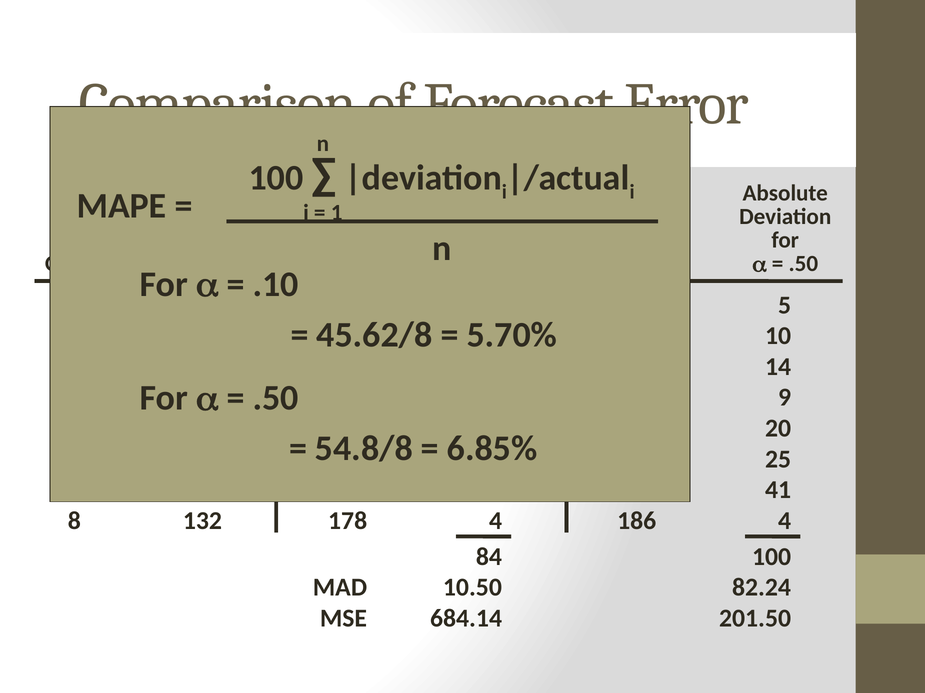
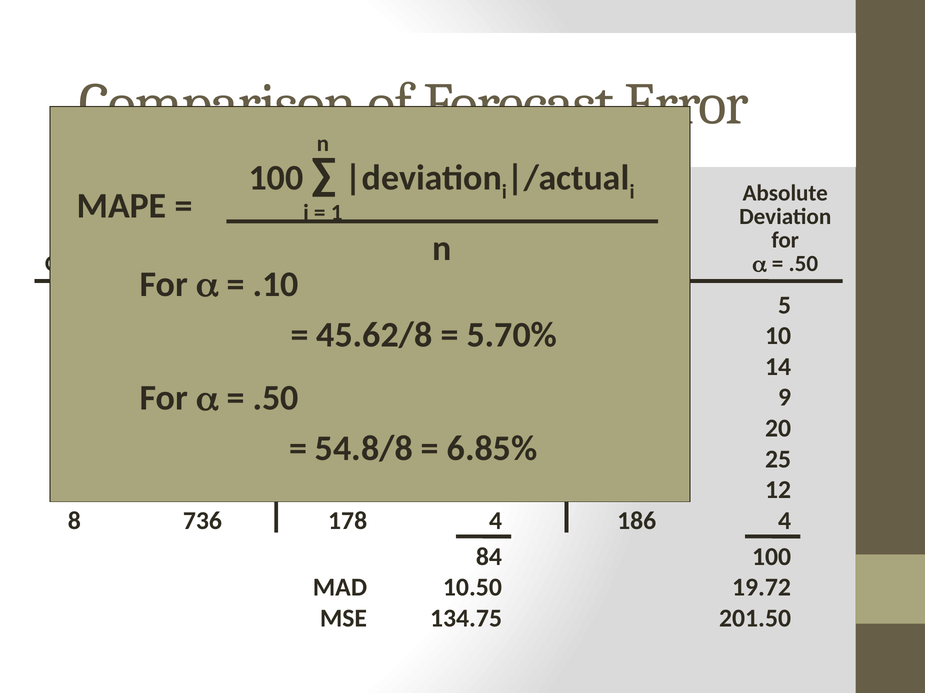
41: 41 -> 12
132: 132 -> 736
82.24: 82.24 -> 19.72
684.14: 684.14 -> 134.75
